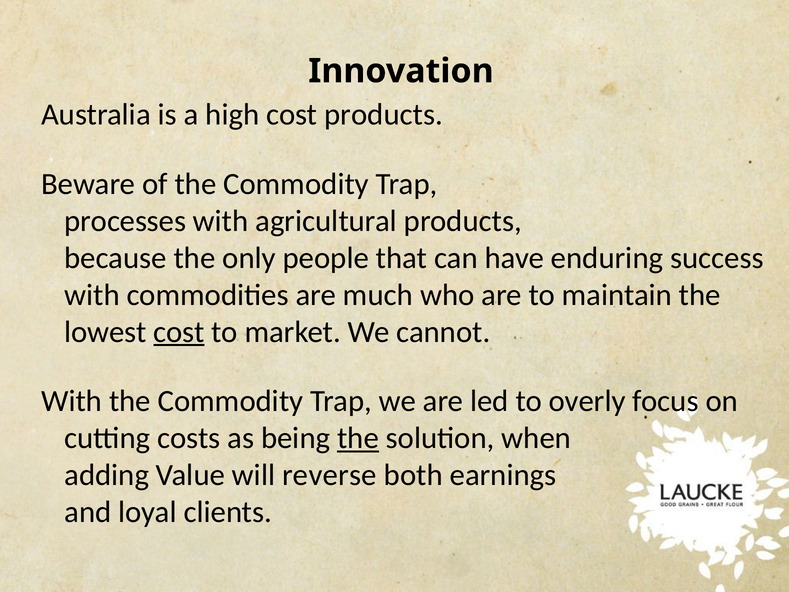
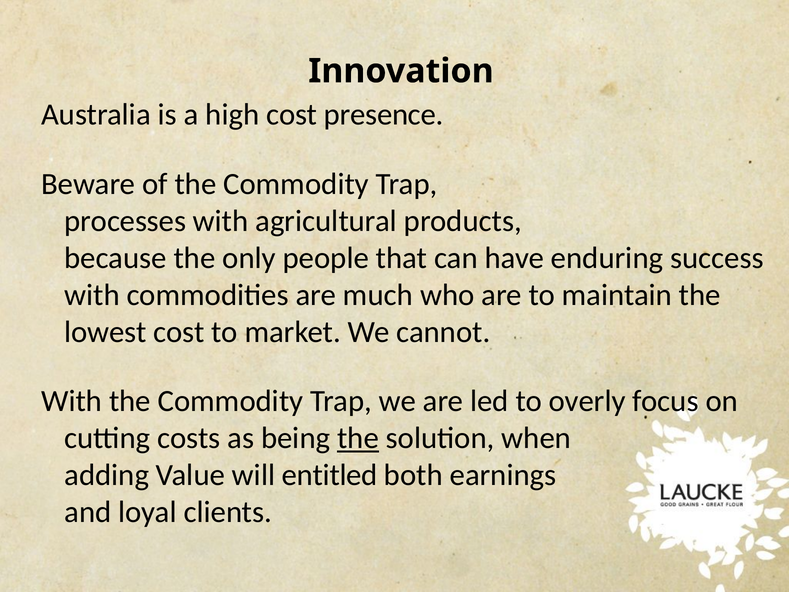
cost products: products -> presence
cost at (179, 332) underline: present -> none
reverse: reverse -> entitled
